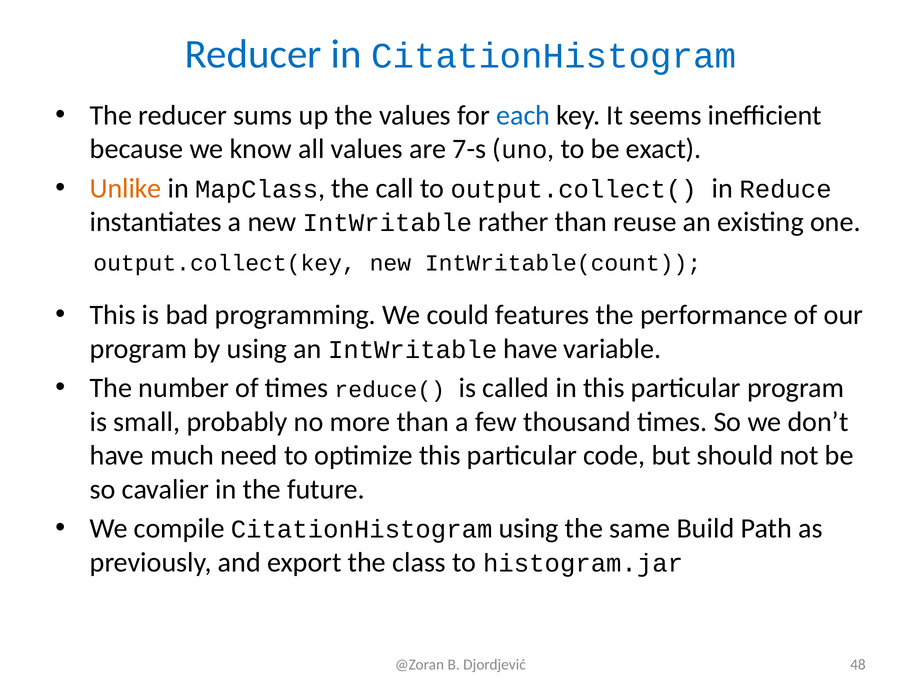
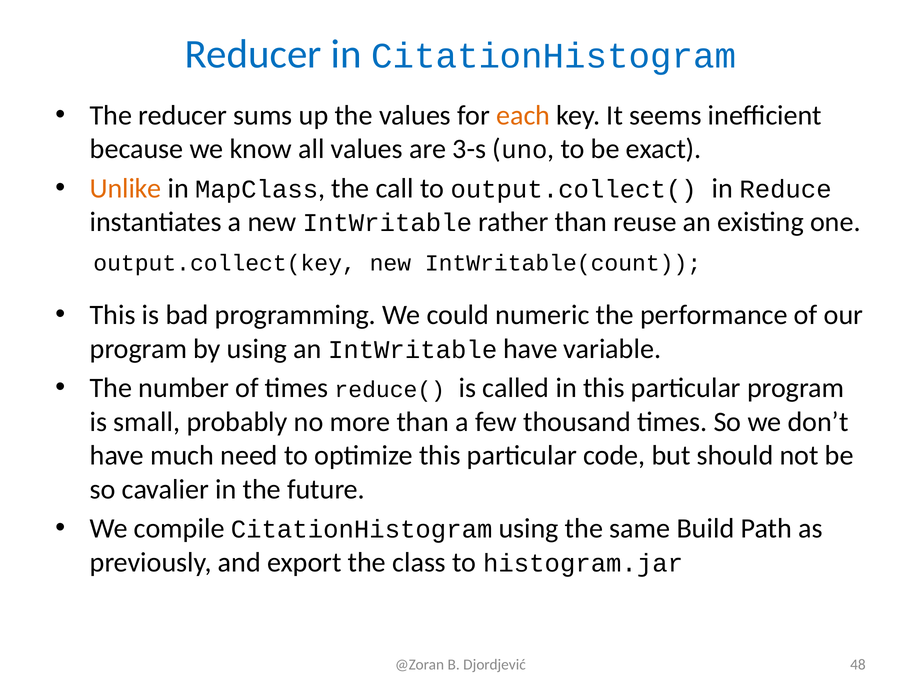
each colour: blue -> orange
7-s: 7-s -> 3-s
features: features -> numeric
